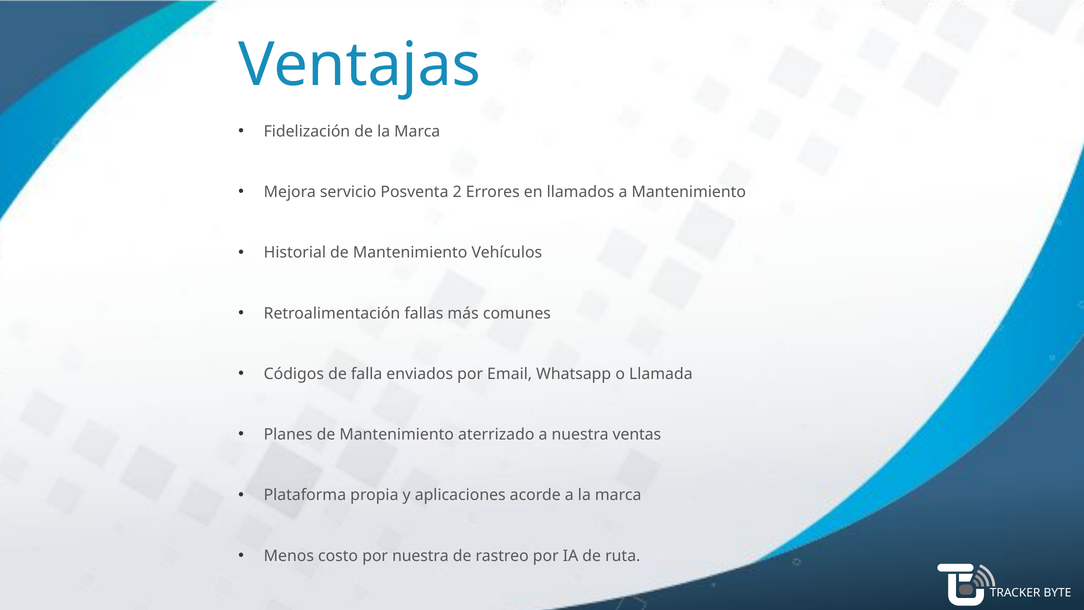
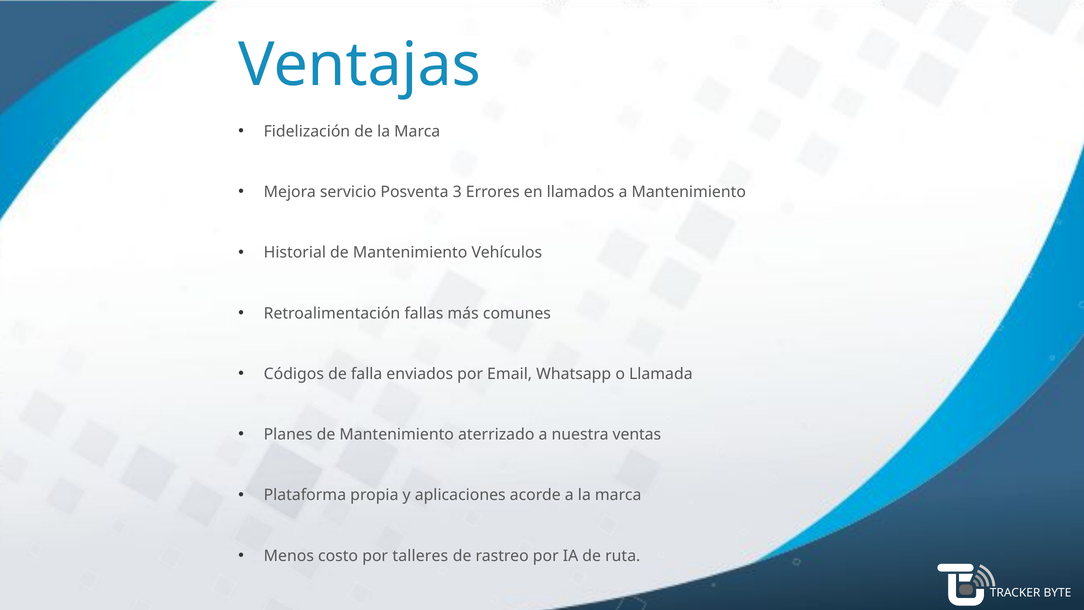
2: 2 -> 3
por nuestra: nuestra -> talleres
